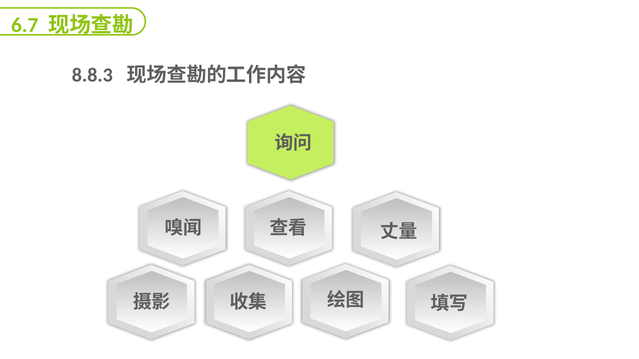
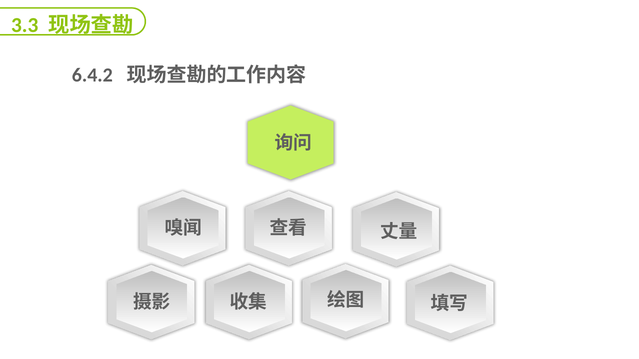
6.7: 6.7 -> 3.3
8.8.3: 8.8.3 -> 6.4.2
